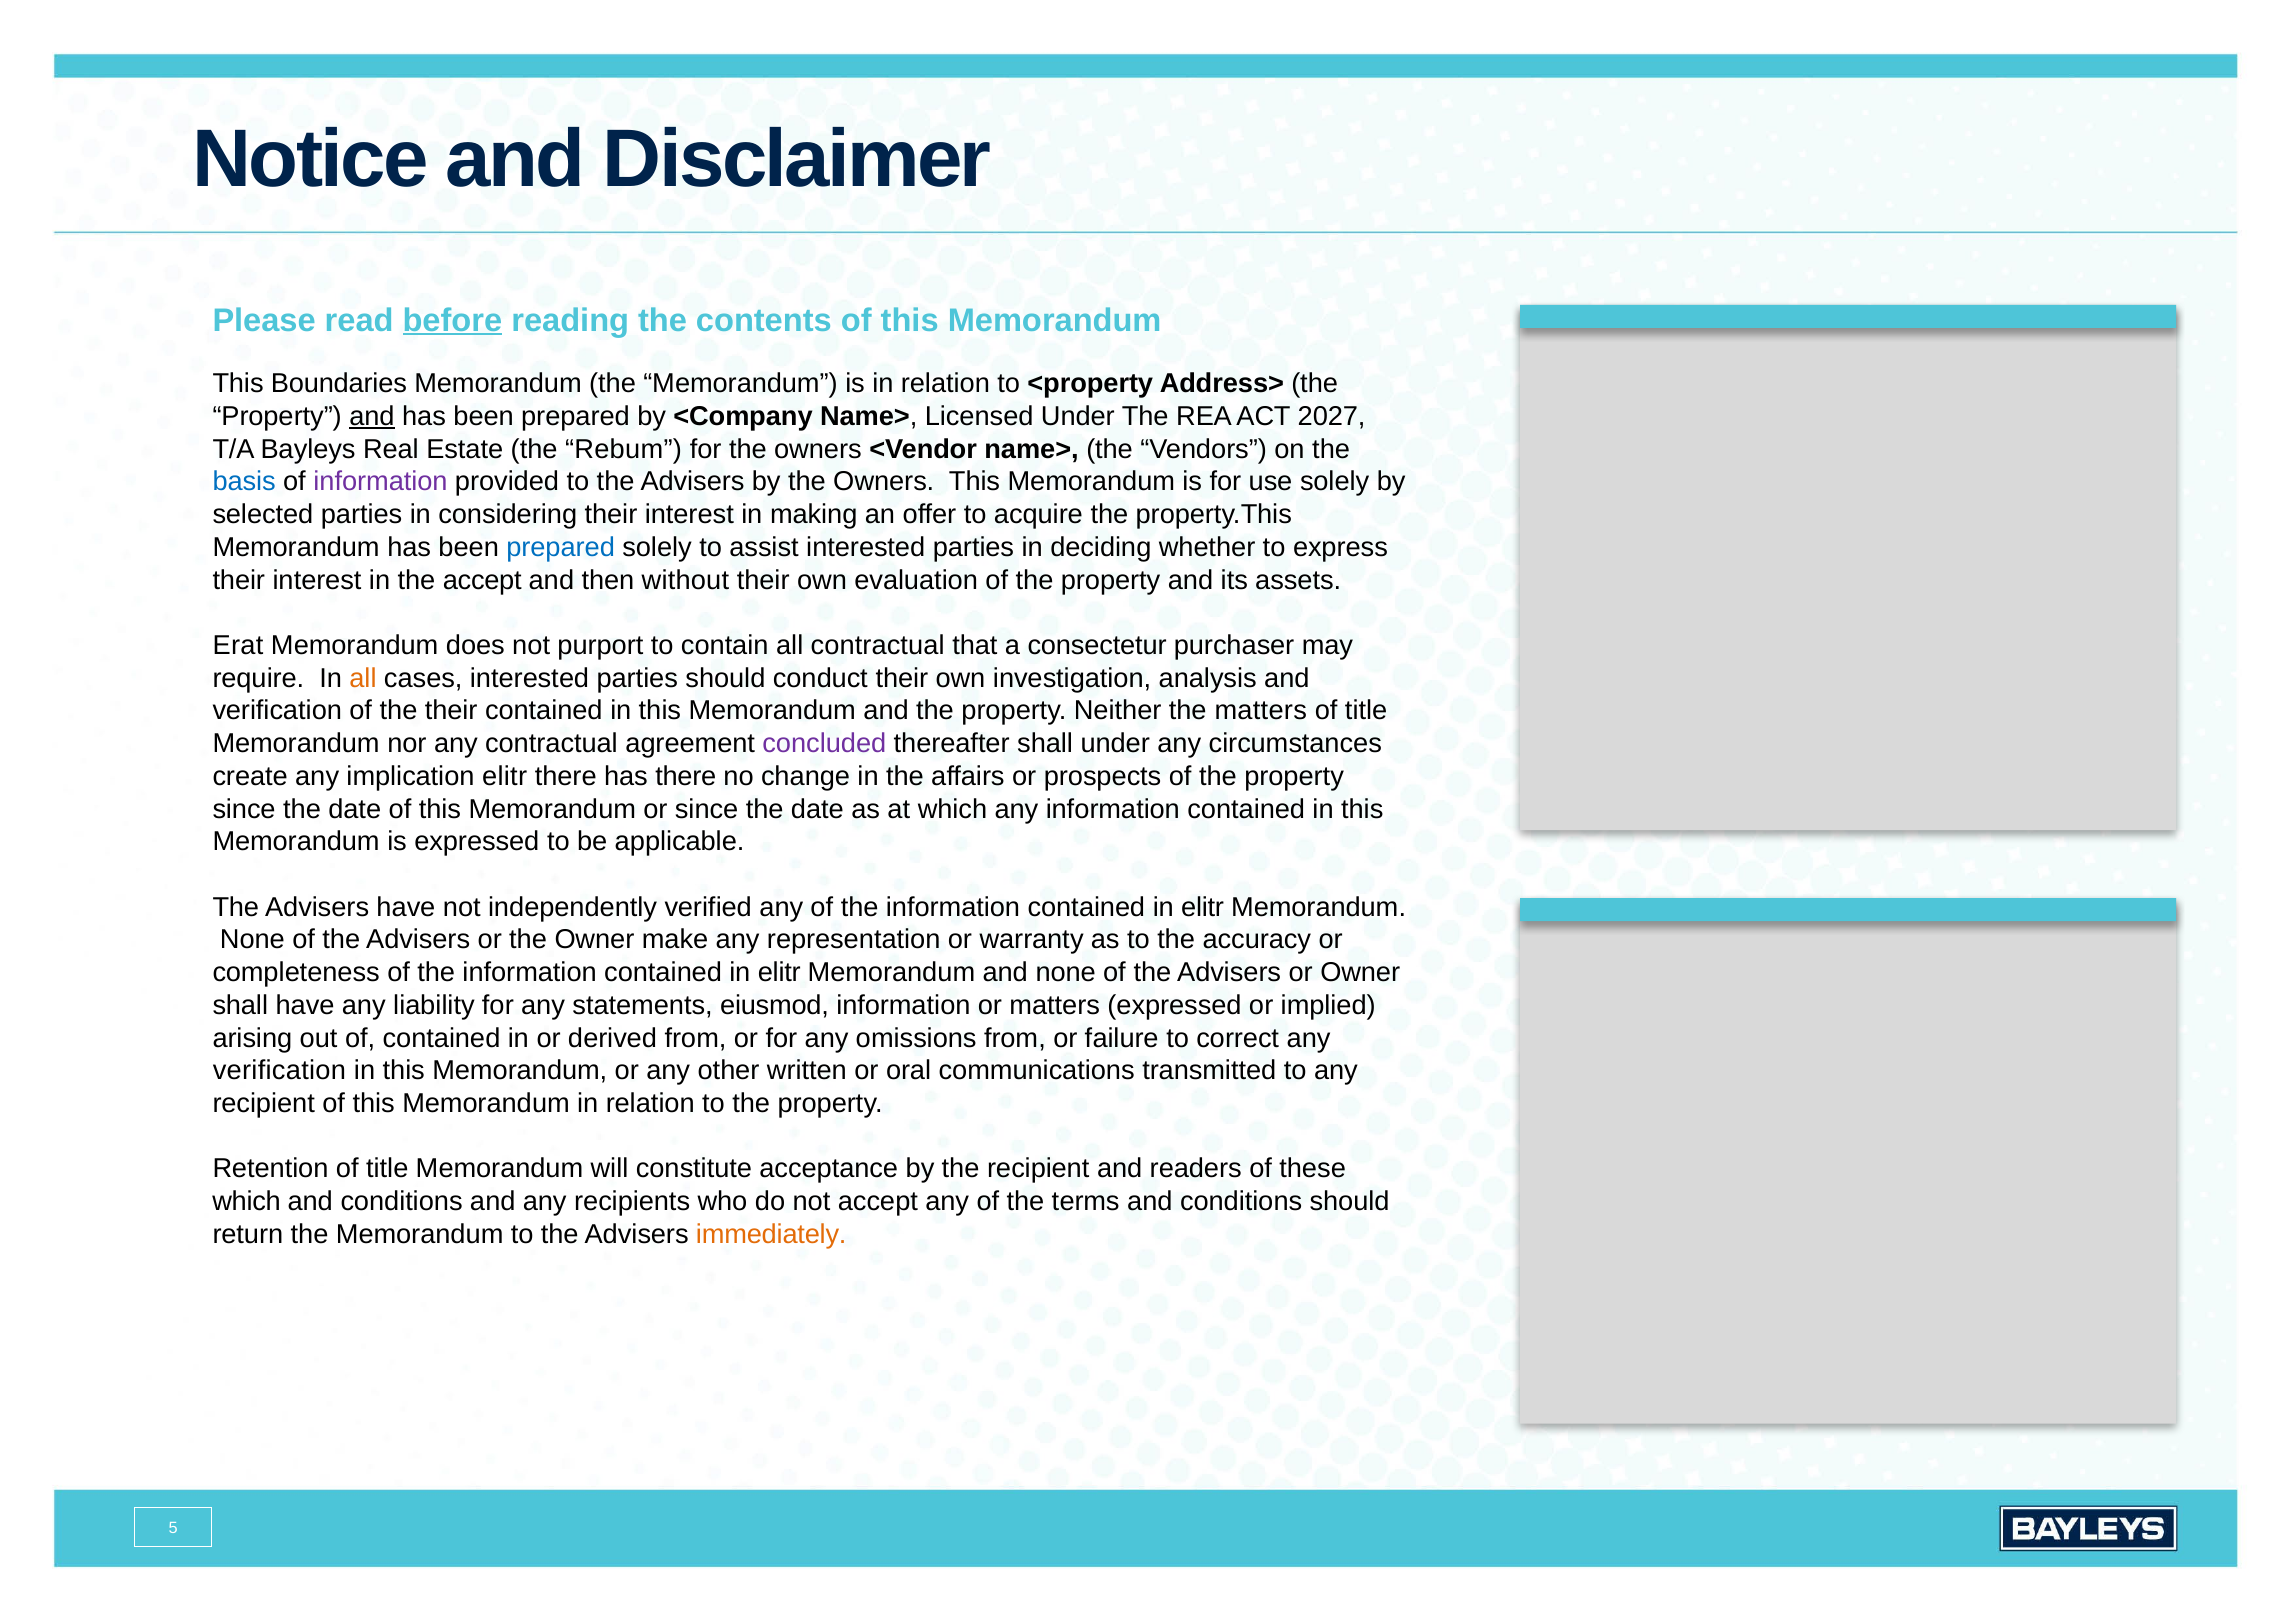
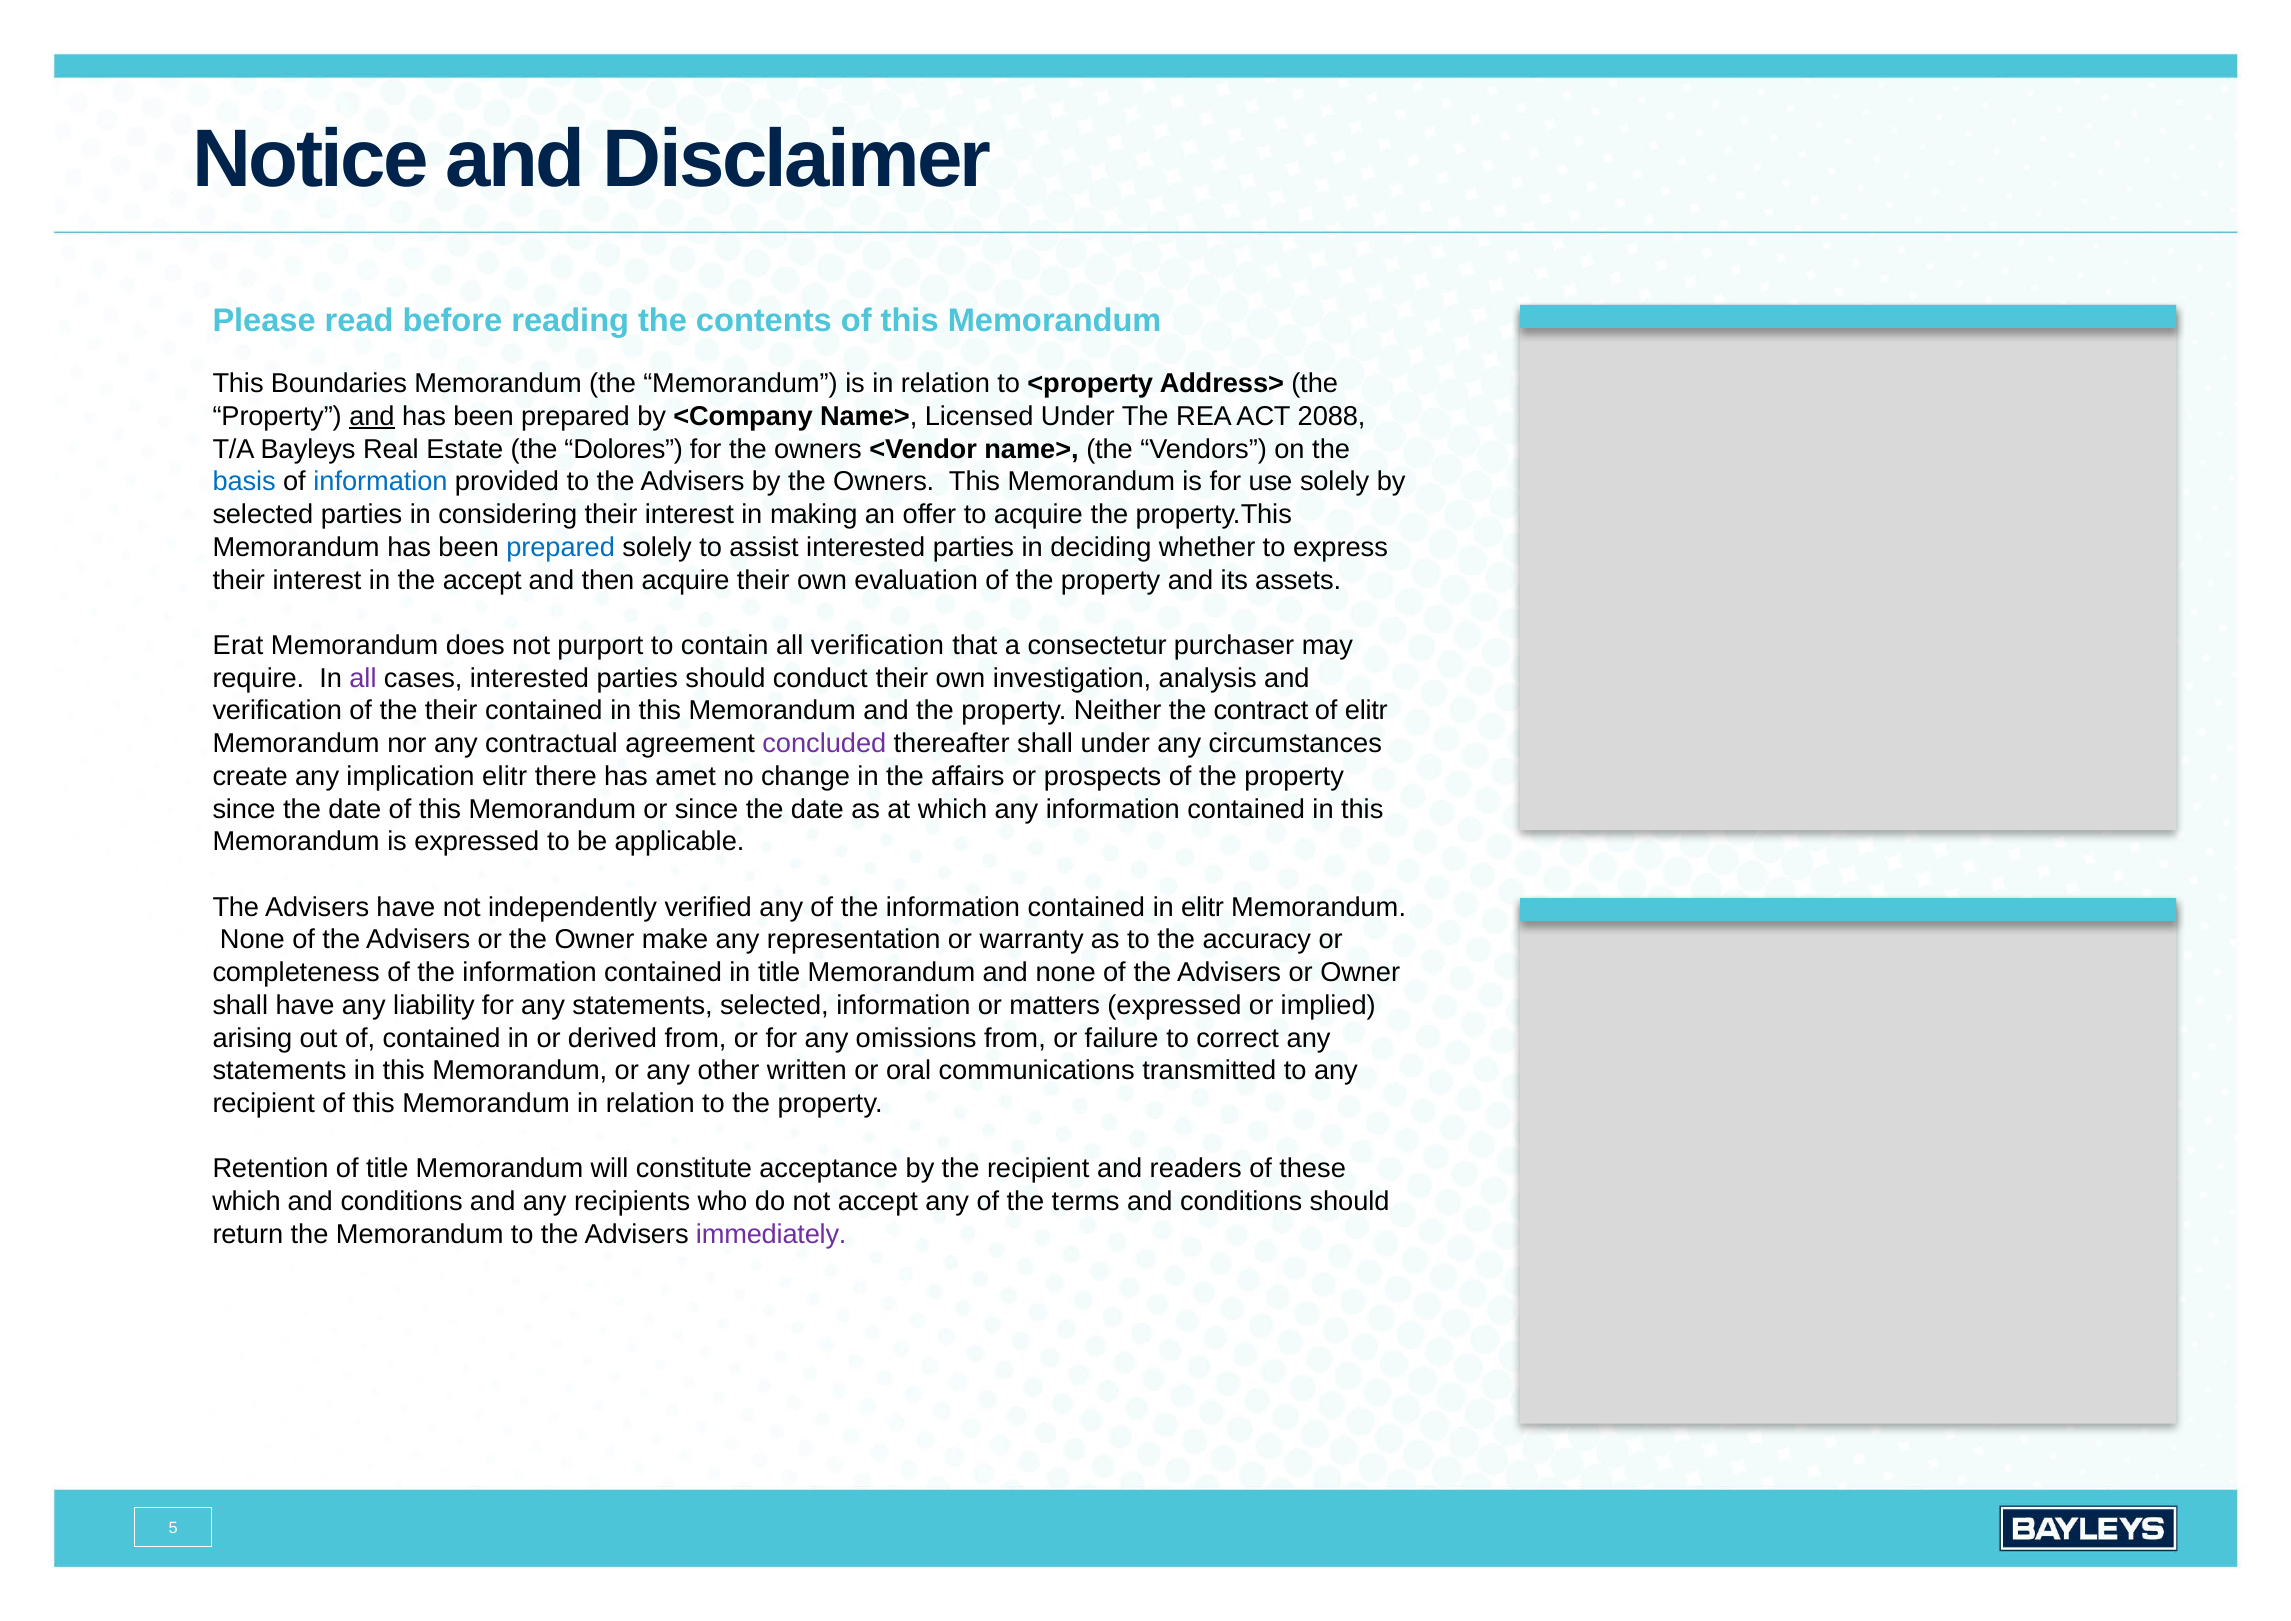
before underline: present -> none
2027: 2027 -> 2088
Rebum: Rebum -> Dolores
information at (381, 482) colour: purple -> blue
then without: without -> acquire
all contractual: contractual -> verification
all at (363, 678) colour: orange -> purple
the matters: matters -> contract
title at (1366, 711): title -> elitr
has there: there -> amet
elitr at (779, 973): elitr -> title
statements eiusmod: eiusmod -> selected
verification at (279, 1071): verification -> statements
immediately colour: orange -> purple
